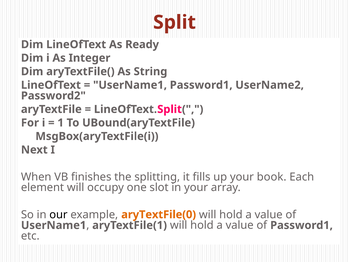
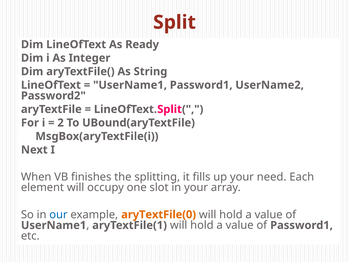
1: 1 -> 2
book: book -> need
our colour: black -> blue
